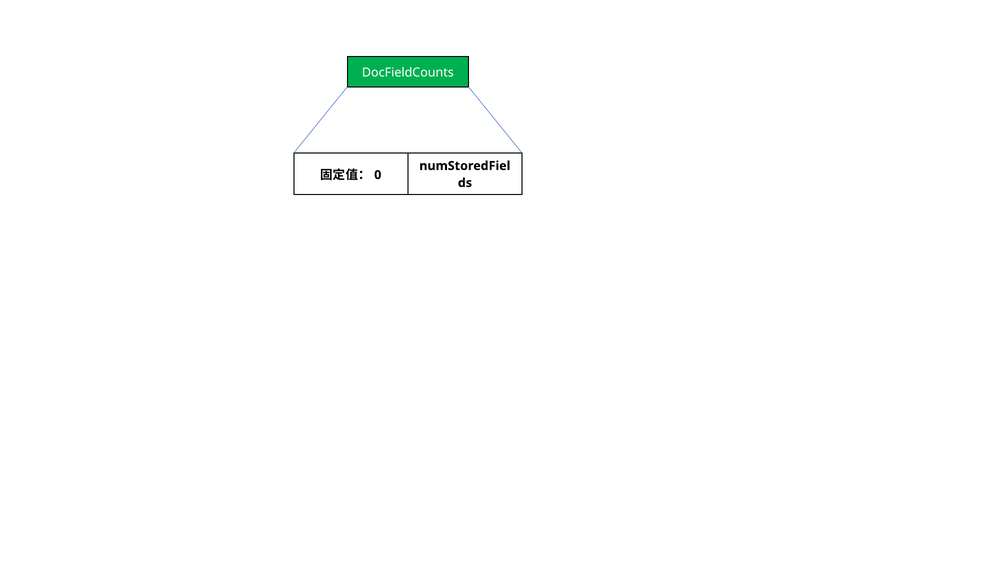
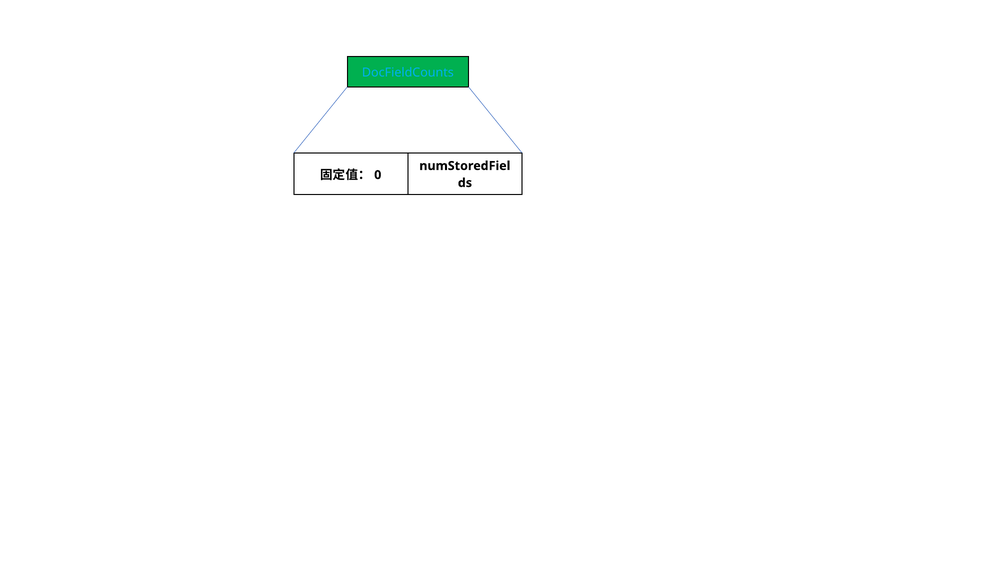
DocFieldCounts colour: white -> light blue
